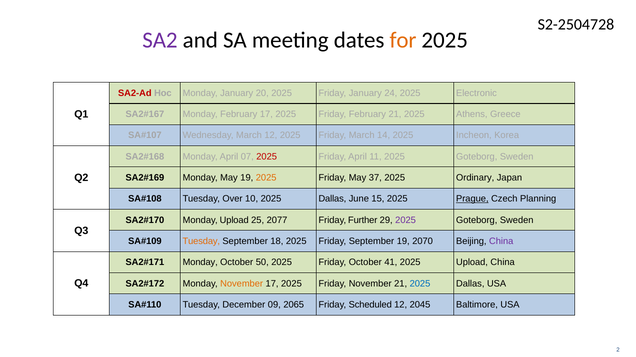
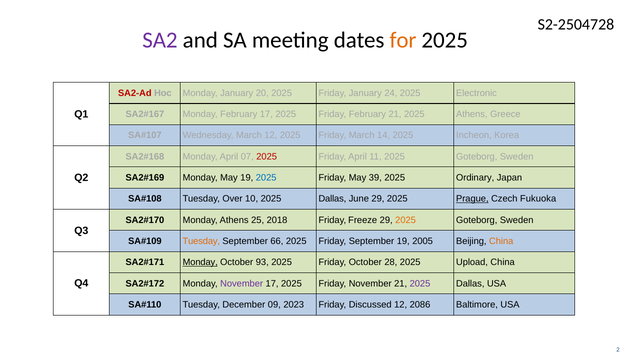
2025 at (266, 178) colour: orange -> blue
37: 37 -> 39
June 15: 15 -> 29
Planning: Planning -> Fukuoka
Monday Upload: Upload -> Athens
2077: 2077 -> 2018
Further: Further -> Freeze
2025 at (406, 220) colour: purple -> orange
18: 18 -> 66
2070: 2070 -> 2005
China at (501, 242) colour: purple -> orange
Monday at (200, 263) underline: none -> present
50: 50 -> 93
41: 41 -> 28
November at (242, 284) colour: orange -> purple
2025 at (420, 284) colour: blue -> purple
2065: 2065 -> 2023
Scheduled: Scheduled -> Discussed
2045: 2045 -> 2086
